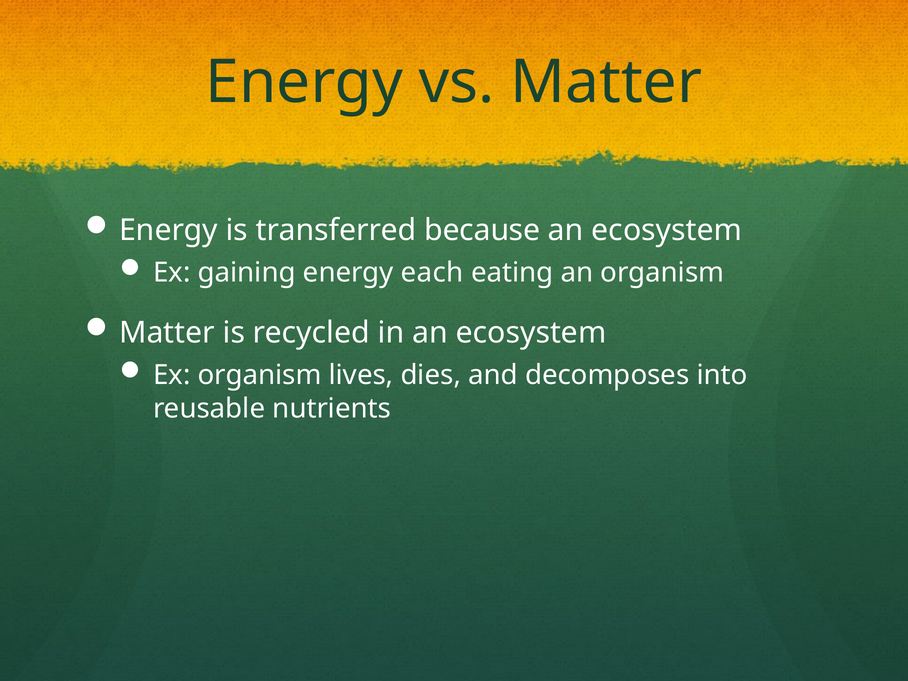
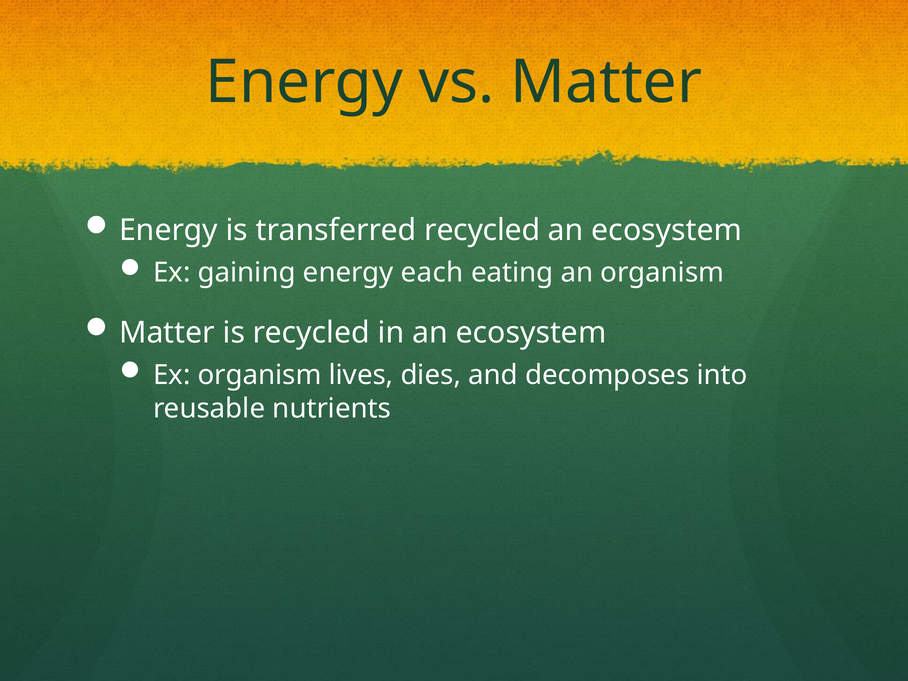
transferred because: because -> recycled
